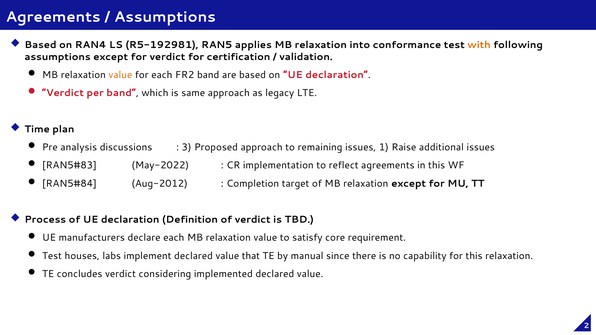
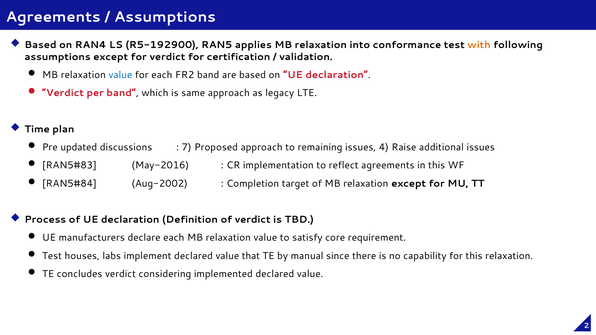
R5-192981: R5-192981 -> R5-192900
value at (120, 75) colour: orange -> blue
analysis: analysis -> updated
3: 3 -> 7
1: 1 -> 4
May-2022: May-2022 -> May-2016
Aug-2012: Aug-2012 -> Aug-2002
